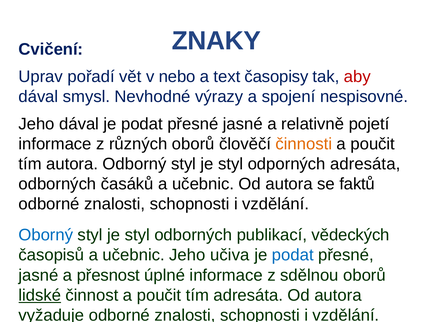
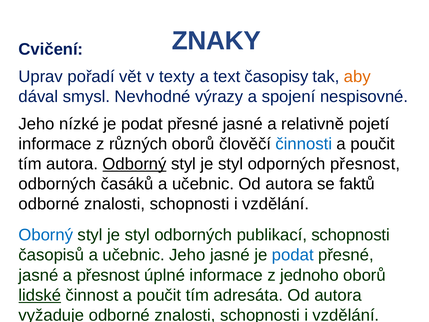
nebo: nebo -> texty
aby colour: red -> orange
Jeho dával: dával -> nízké
činnosti colour: orange -> blue
Odborný underline: none -> present
odporných adresáta: adresáta -> přesnost
publikací vědeckých: vědeckých -> schopnosti
Jeho učiva: učiva -> jasné
sdělnou: sdělnou -> jednoho
